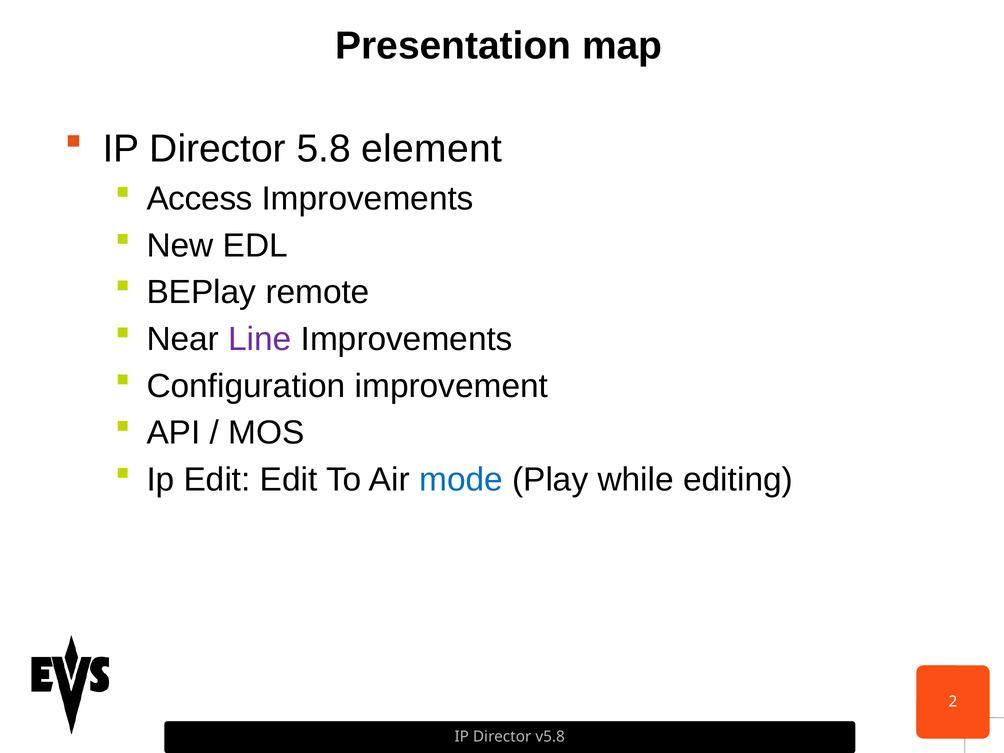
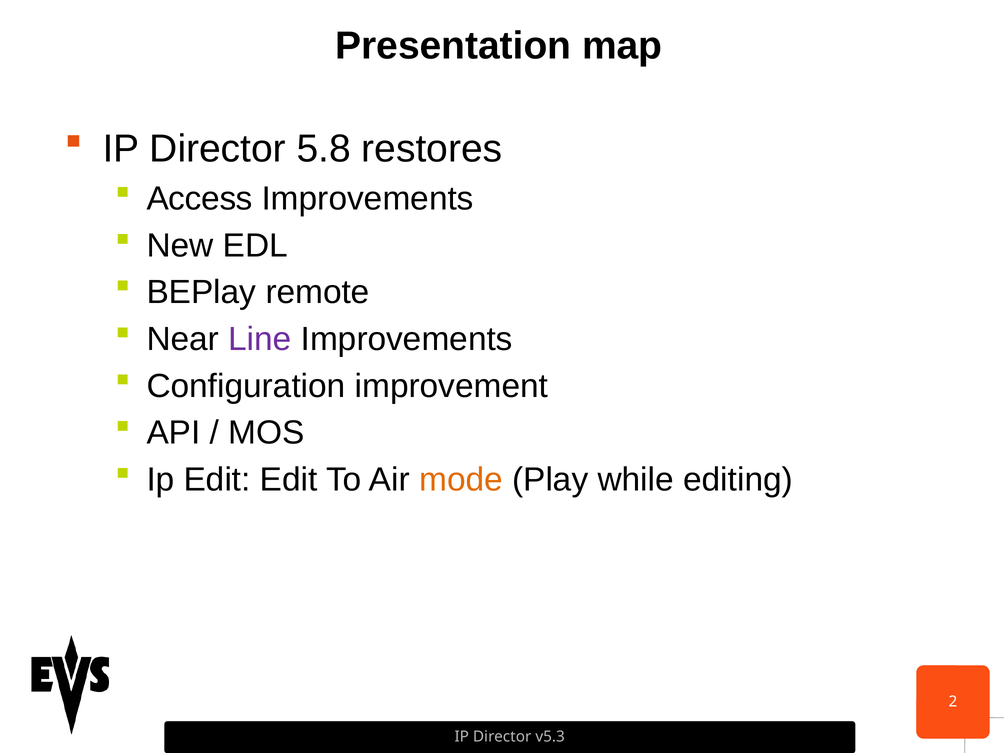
element: element -> restores
mode colour: blue -> orange
v5.8: v5.8 -> v5.3
